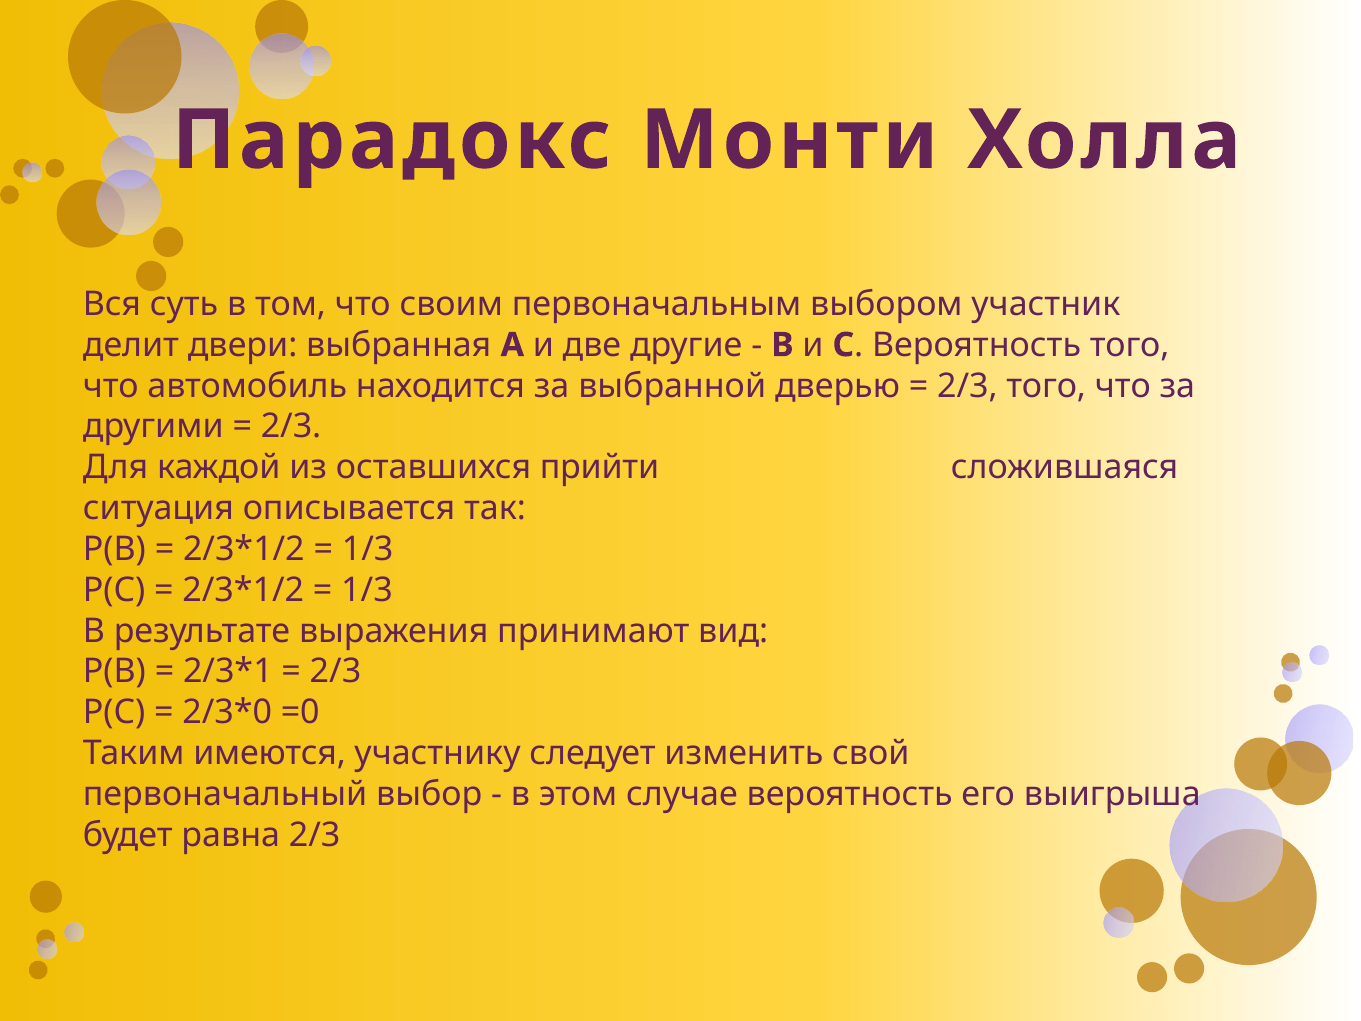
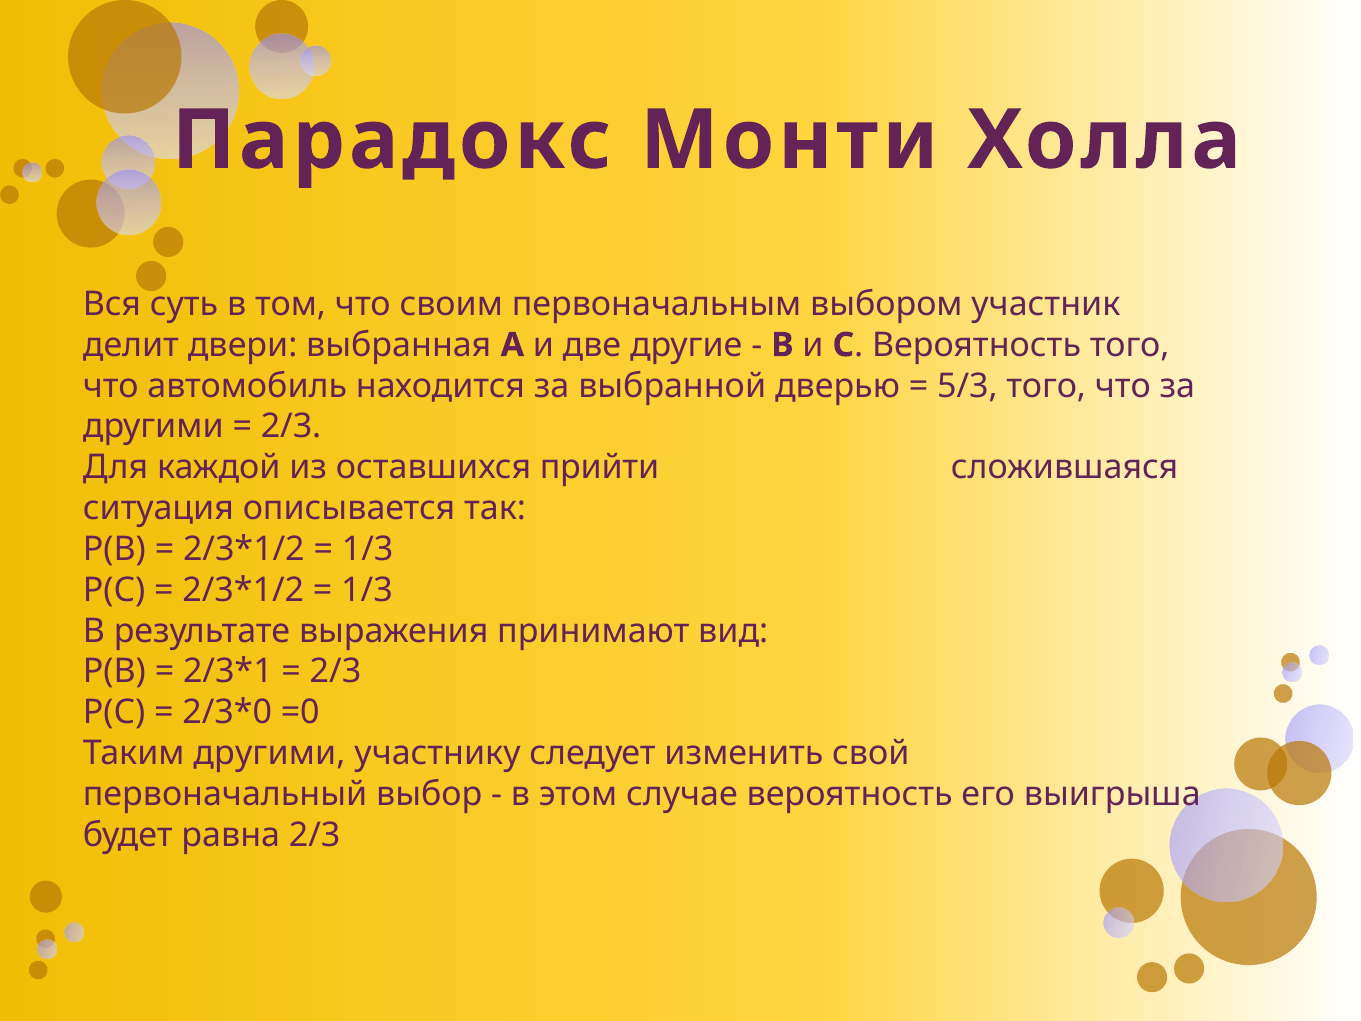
2/3 at (967, 386): 2/3 -> 5/3
Таким имеются: имеются -> другими
